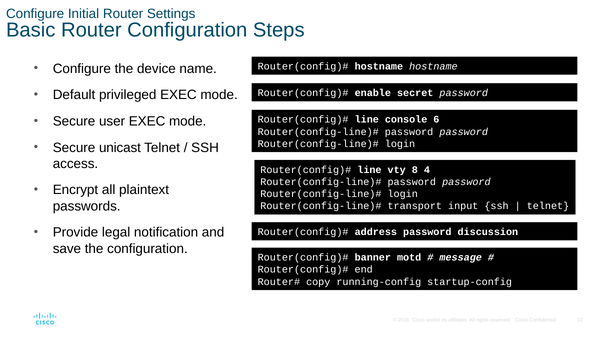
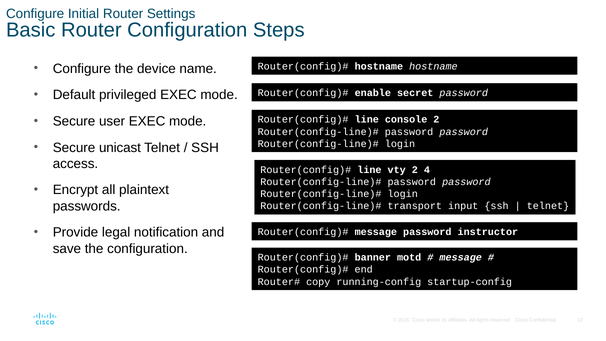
console 6: 6 -> 2
vty 8: 8 -> 2
address at (376, 232): address -> message
discussion: discussion -> instructor
